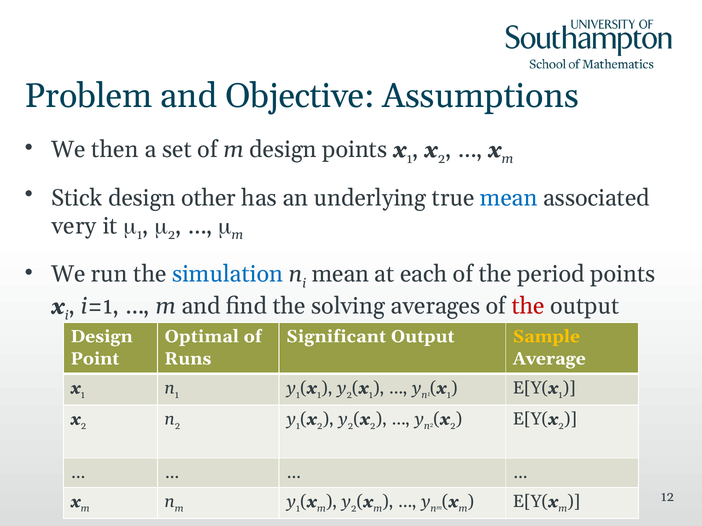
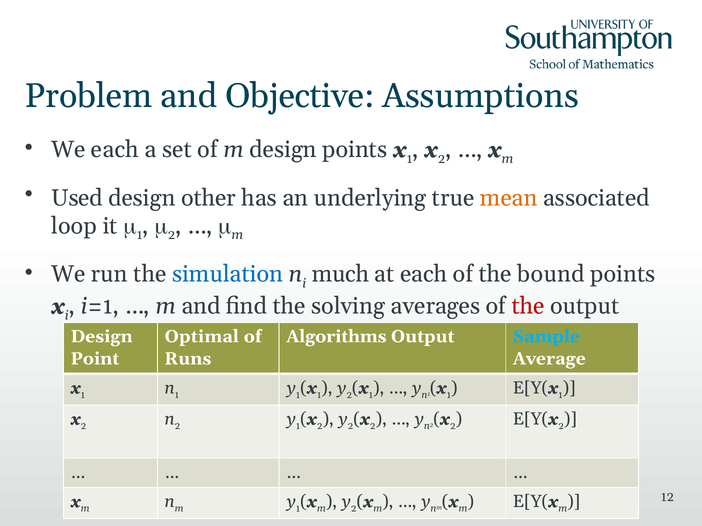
We then: then -> each
Stick: Stick -> Used
mean at (509, 198) colour: blue -> orange
very: very -> loop
mean at (340, 274): mean -> much
period: period -> bound
Significant: Significant -> Algorithms
Sample colour: yellow -> light blue
